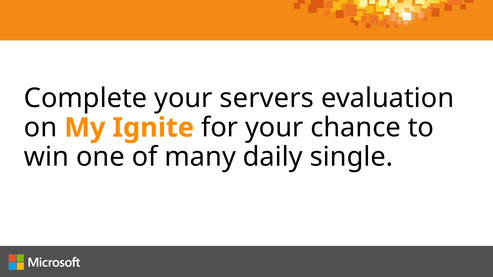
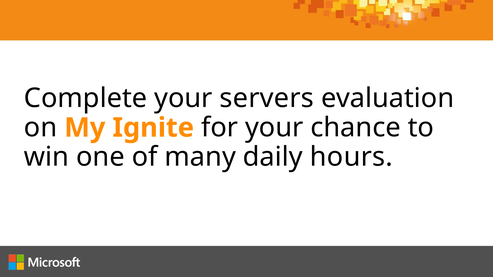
single: single -> hours
